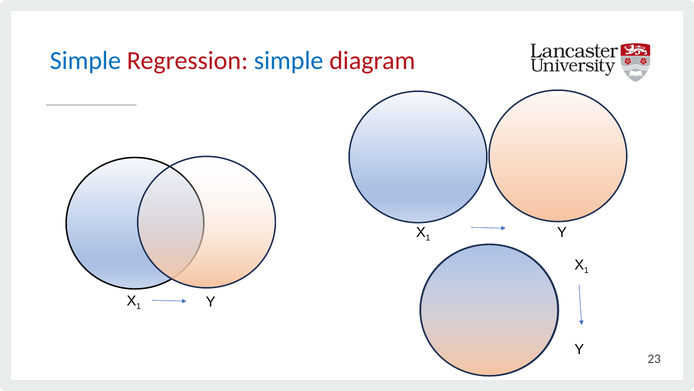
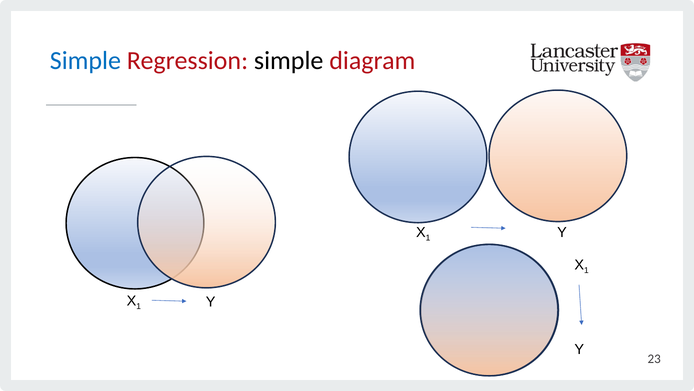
simple at (289, 61) colour: blue -> black
